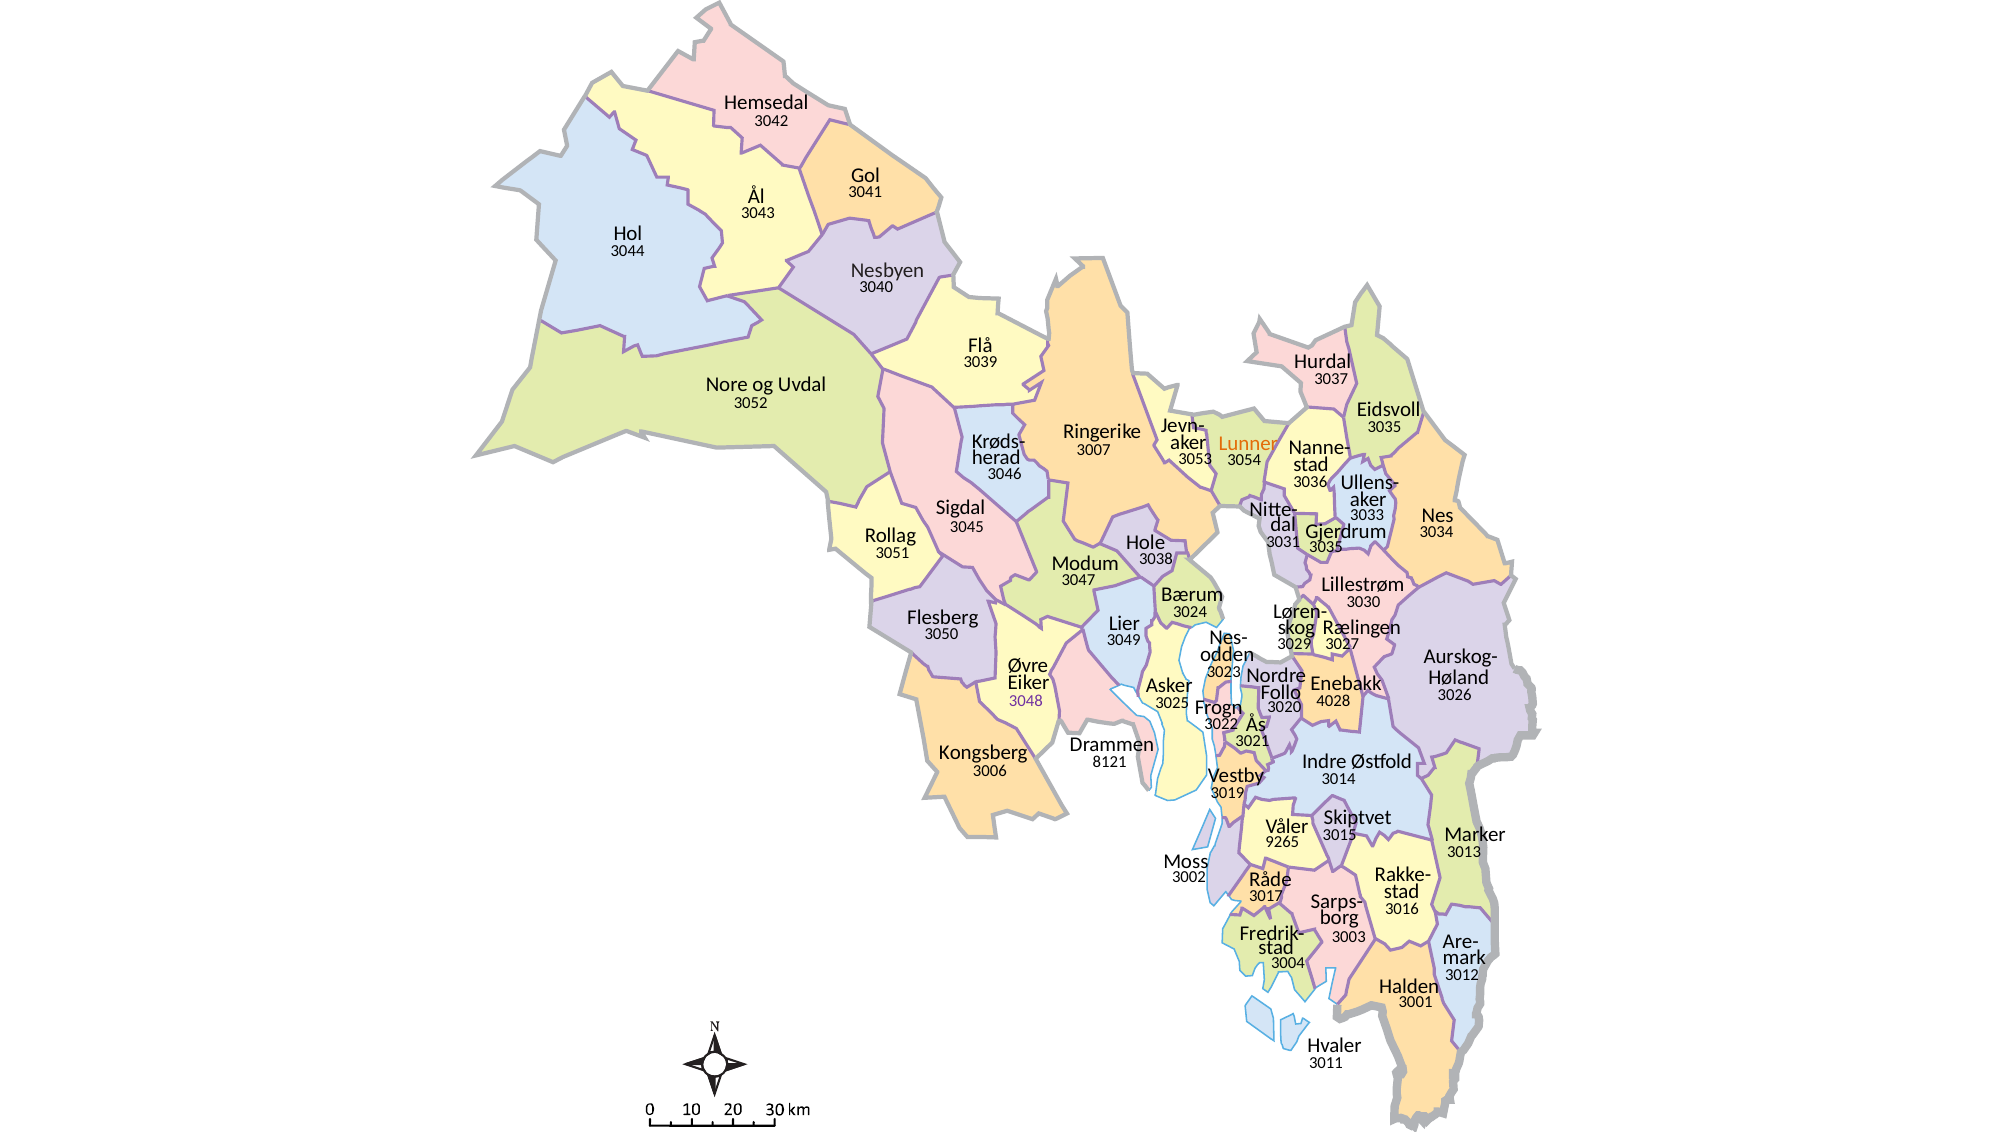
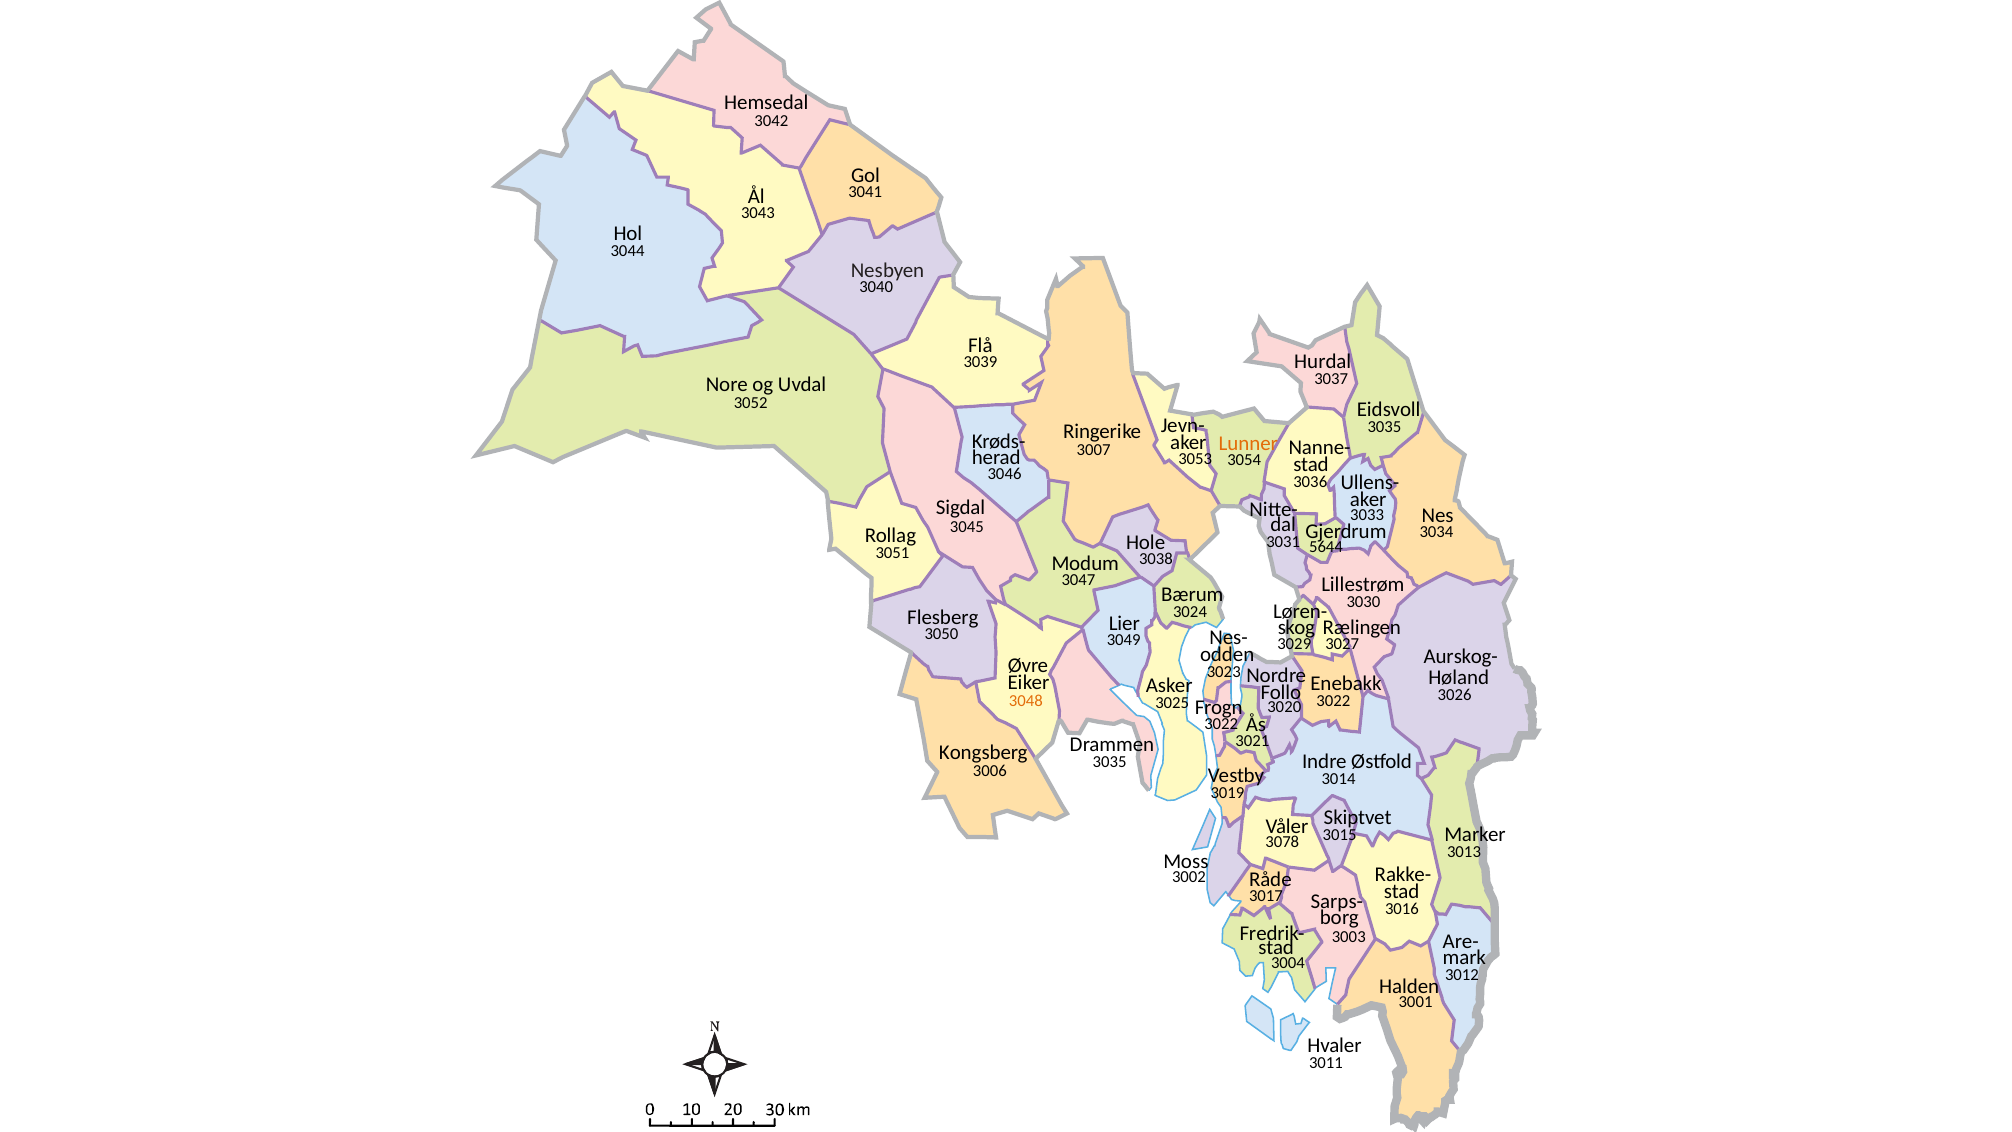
3031 3035: 3035 -> 5644
3048 colour: purple -> orange
3020 4028: 4028 -> 3022
8121 at (1110, 762): 8121 -> 3035
9265: 9265 -> 3078
